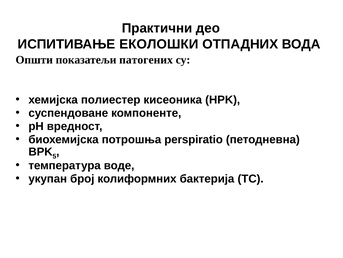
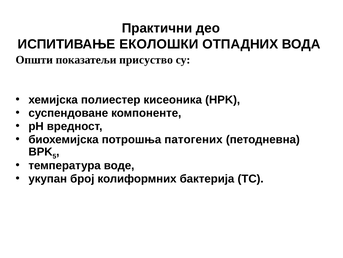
патогених: патогених -> присуство
perspiratio: perspiratio -> патогених
